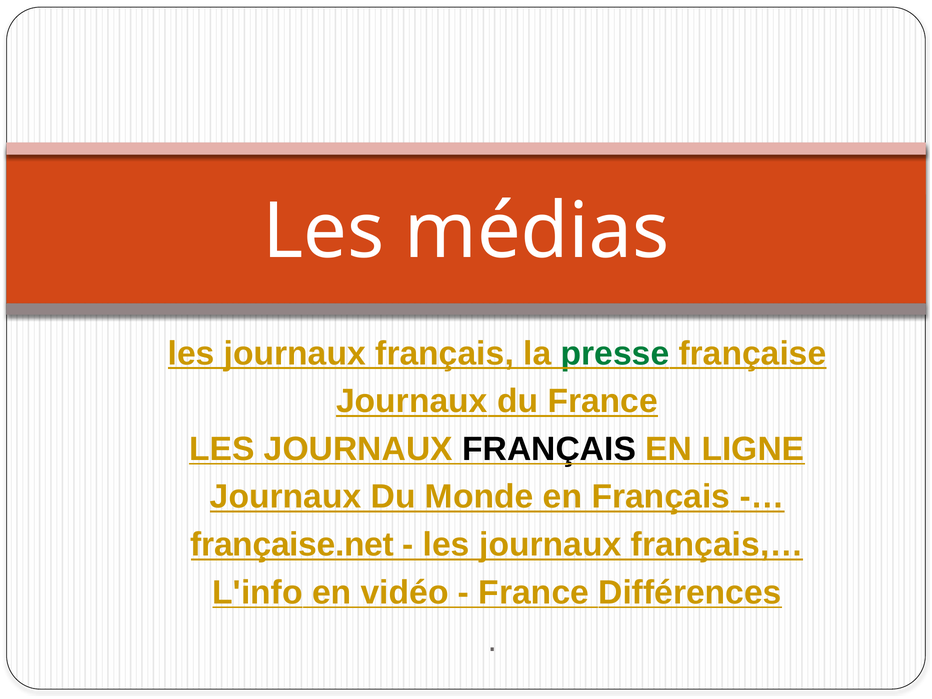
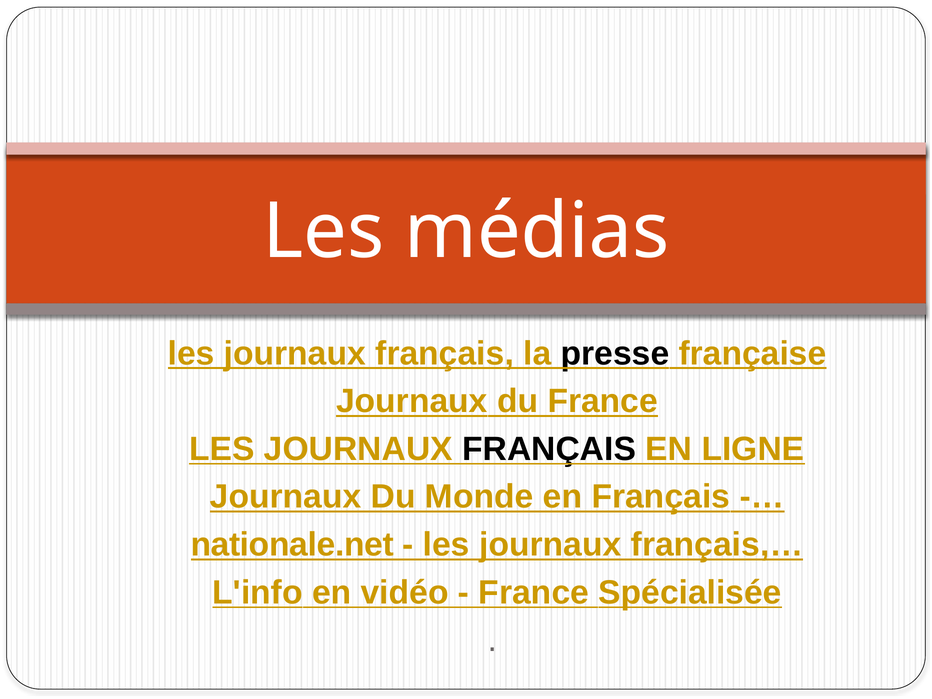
presse colour: green -> black
française.net: française.net -> nationale.net
Différences: Différences -> Spécialisée
